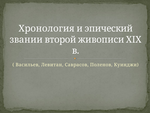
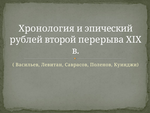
звании: звании -> рублей
живописи: живописи -> перерыва
